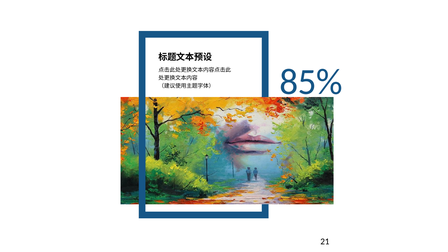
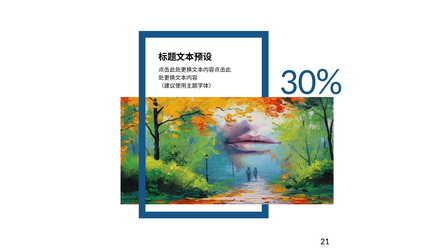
85%: 85% -> 30%
